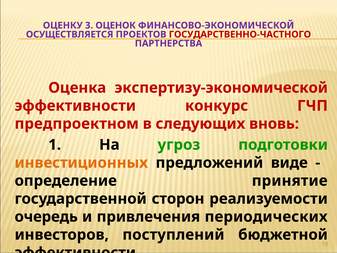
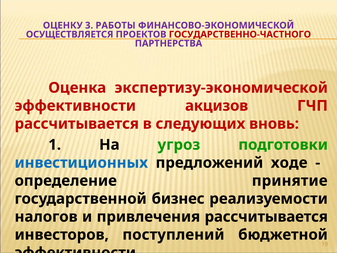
ОЦЕНОК: ОЦЕНОК -> РАБОТЫ
конкурс: конкурс -> акцизов
предпроектном at (77, 124): предпроектном -> рассчитывается
инвестиционных colour: orange -> blue
виде: виде -> ходе
сторон: сторон -> бизнес
очередь: очередь -> налогов
привлечения периодических: периодических -> рассчитывается
